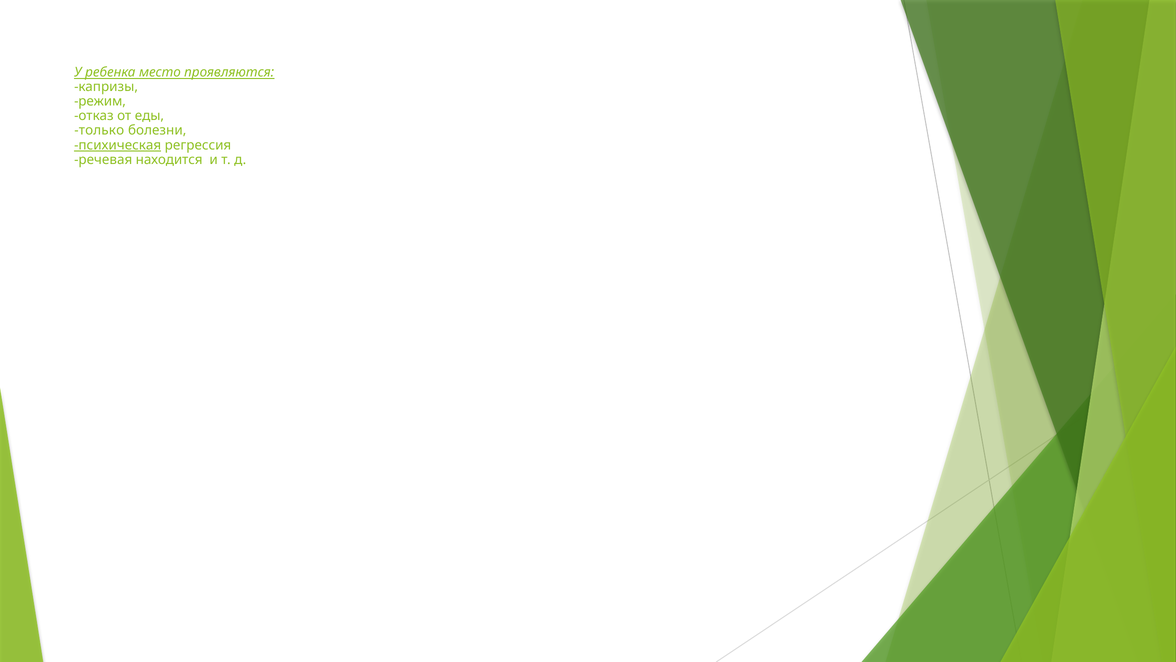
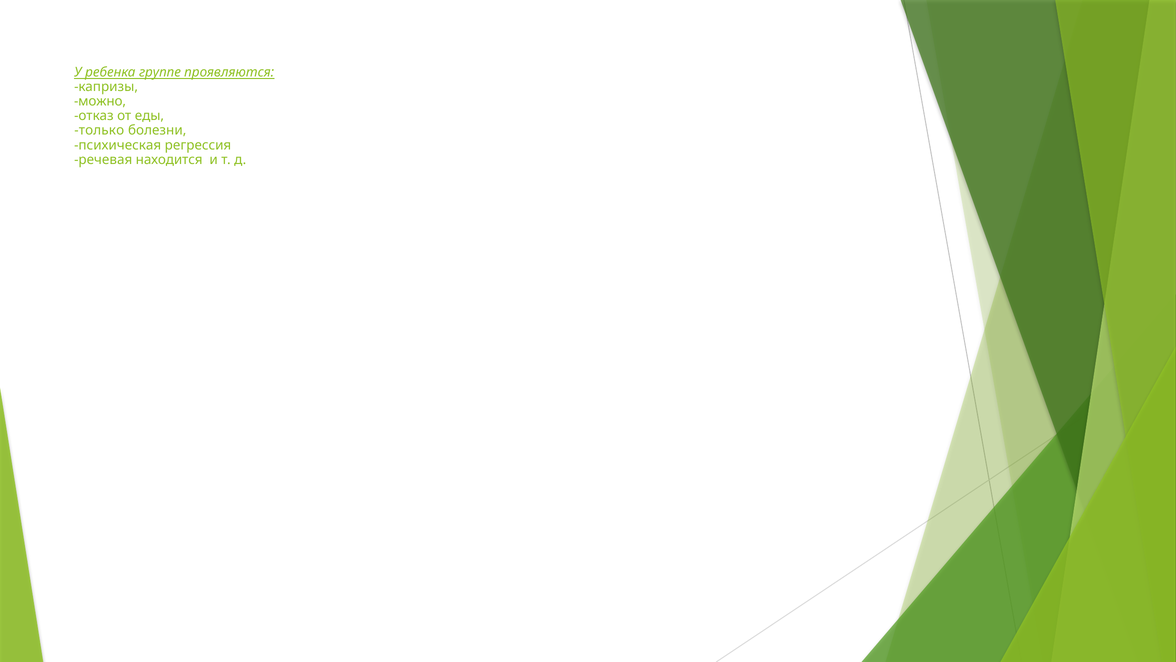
место: место -> группе
режим: режим -> можно
психическая underline: present -> none
